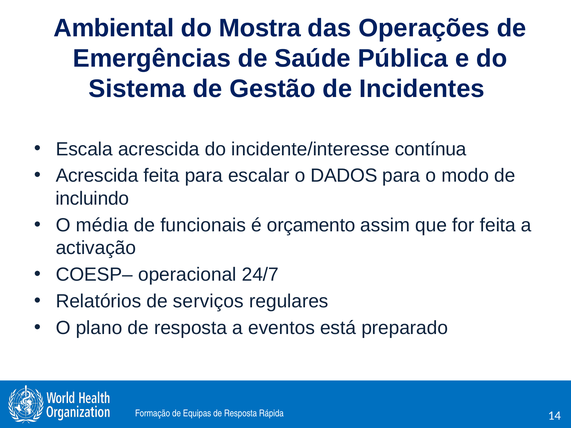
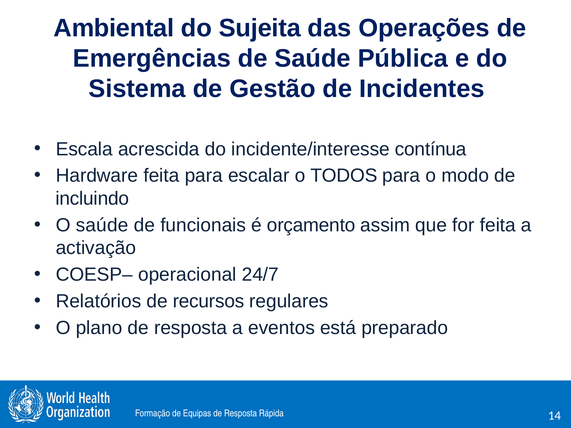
Mostra: Mostra -> Sujeita
Acrescida at (97, 176): Acrescida -> Hardware
DADOS: DADOS -> TODOS
O média: média -> saúde
serviços: serviços -> recursos
